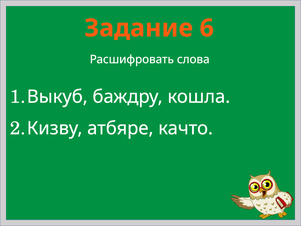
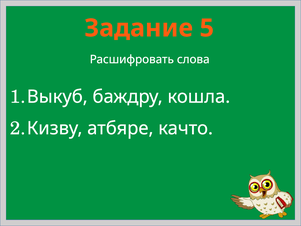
6: 6 -> 5
